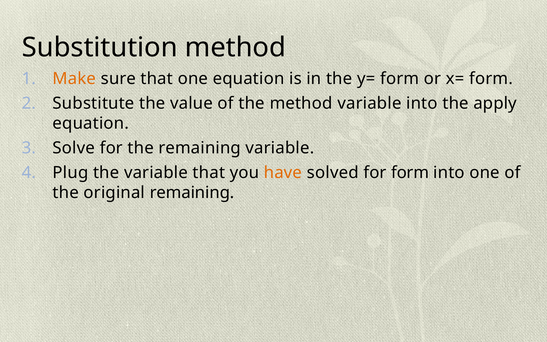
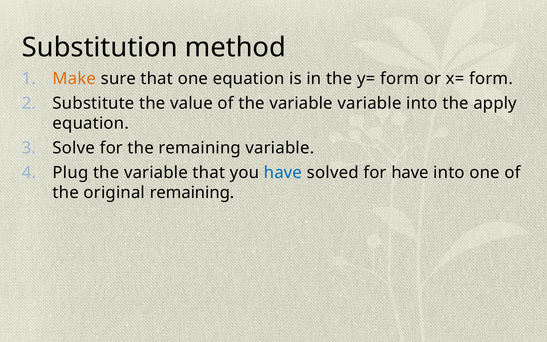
of the method: method -> variable
have at (283, 172) colour: orange -> blue
for form: form -> have
